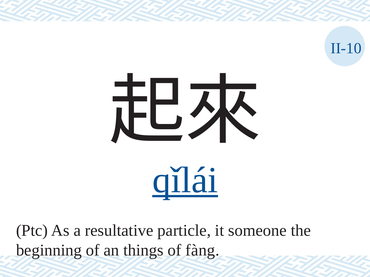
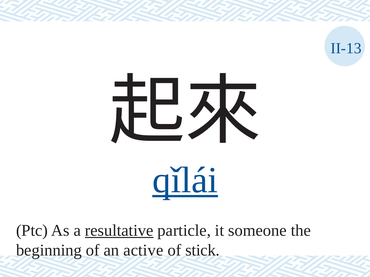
II-10: II-10 -> II-13
resultative underline: none -> present
things: things -> active
fàng: fàng -> stick
